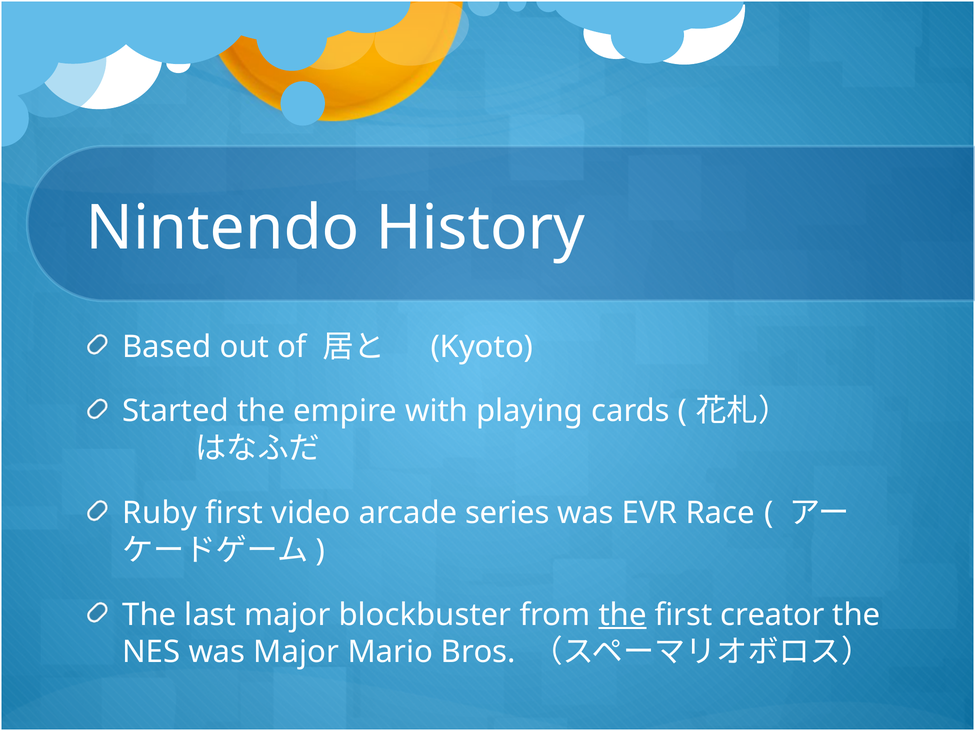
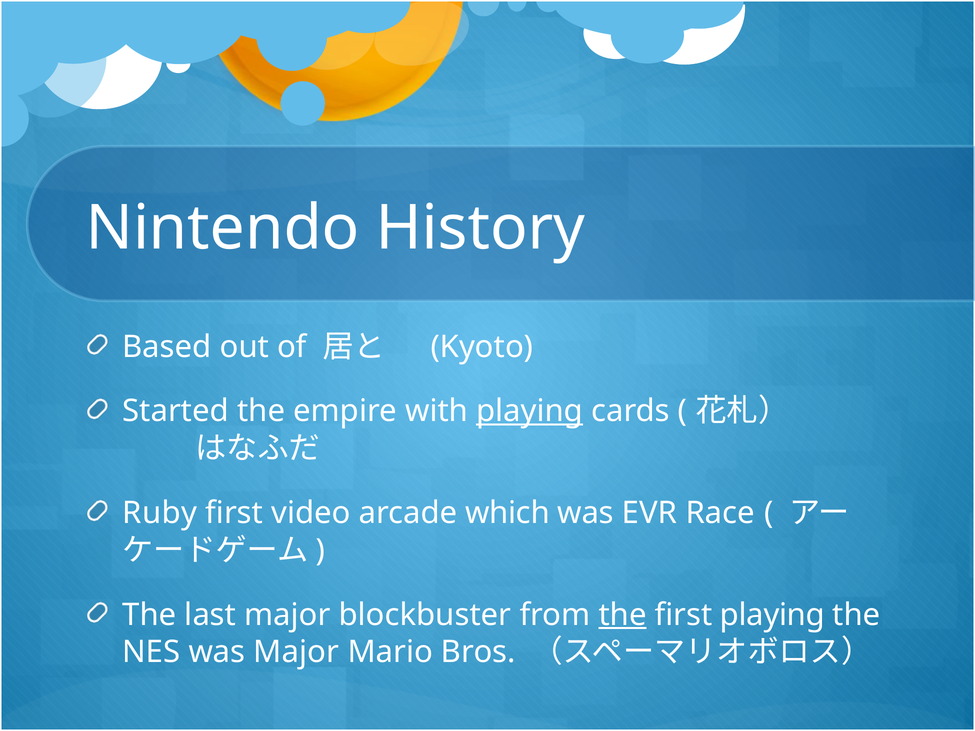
playing at (530, 411) underline: none -> present
series: series -> which
first creator: creator -> playing
